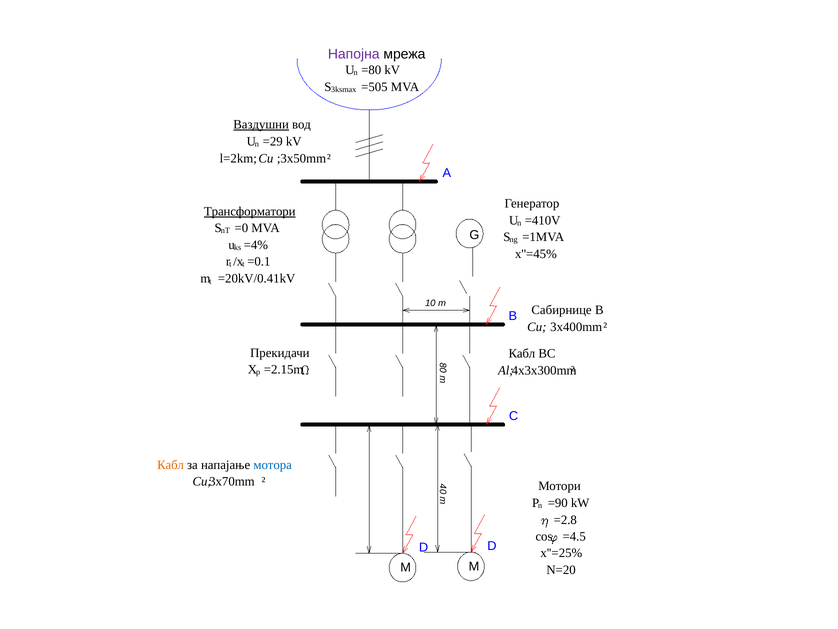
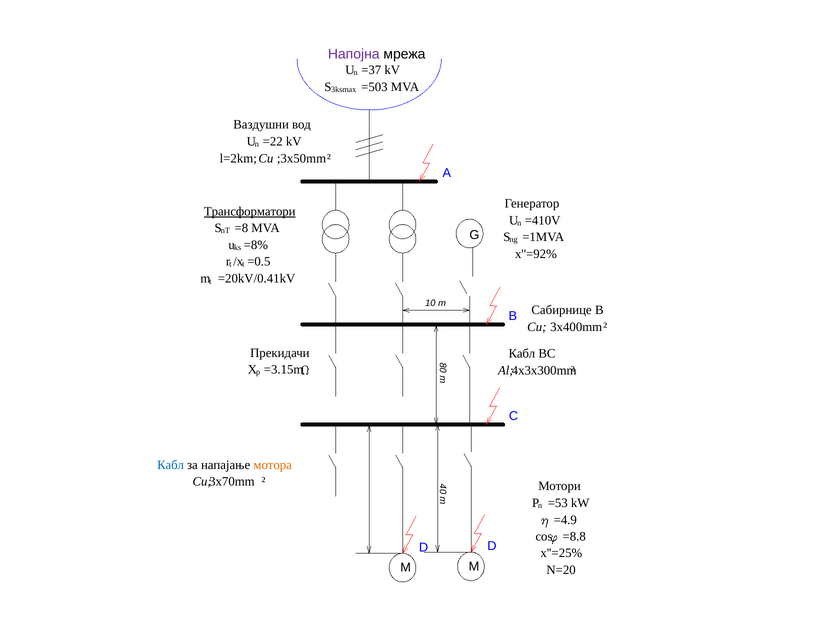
=80: =80 -> =37
=505: =505 -> =503
Ваздушни underline: present -> none
=29: =29 -> =22
=0: =0 -> =8
=4%: =4% -> =8%
x''=45%: x''=45% -> x''=92%
=0.1: =0.1 -> =0.5
=2.15m: =2.15m -> =3.15m
Кабл at (171, 465) colour: orange -> blue
мотора colour: blue -> orange
=90: =90 -> =53
=2.8: =2.8 -> =4.9
=4.5: =4.5 -> =8.8
